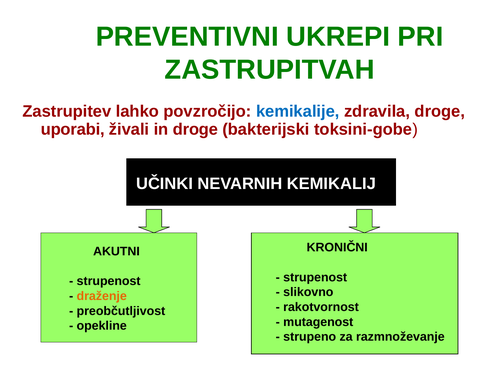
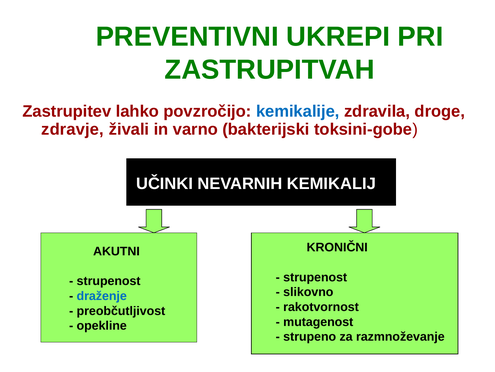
uporabi: uporabi -> zdravje
in droge: droge -> varno
draženje colour: orange -> blue
